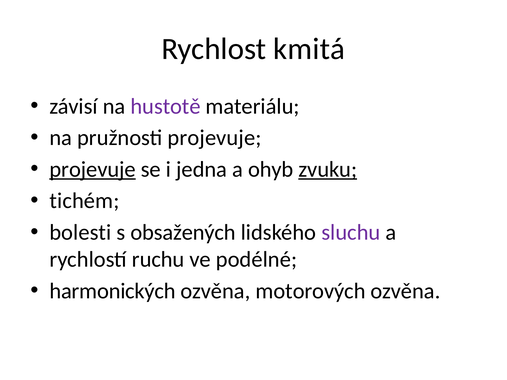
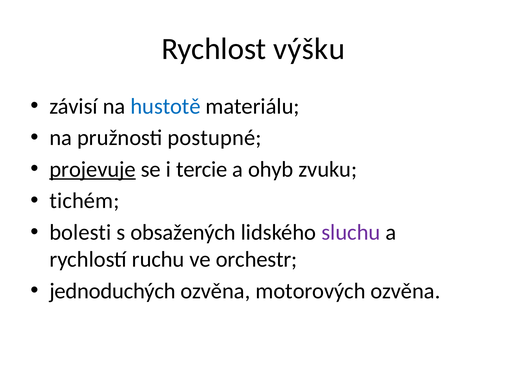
kmitá: kmitá -> výšku
hustotě colour: purple -> blue
pružnosti projevuje: projevuje -> postupné
jedna: jedna -> tercie
zvuku underline: present -> none
podélné: podélné -> orchestr
harmonických: harmonických -> jednoduchých
